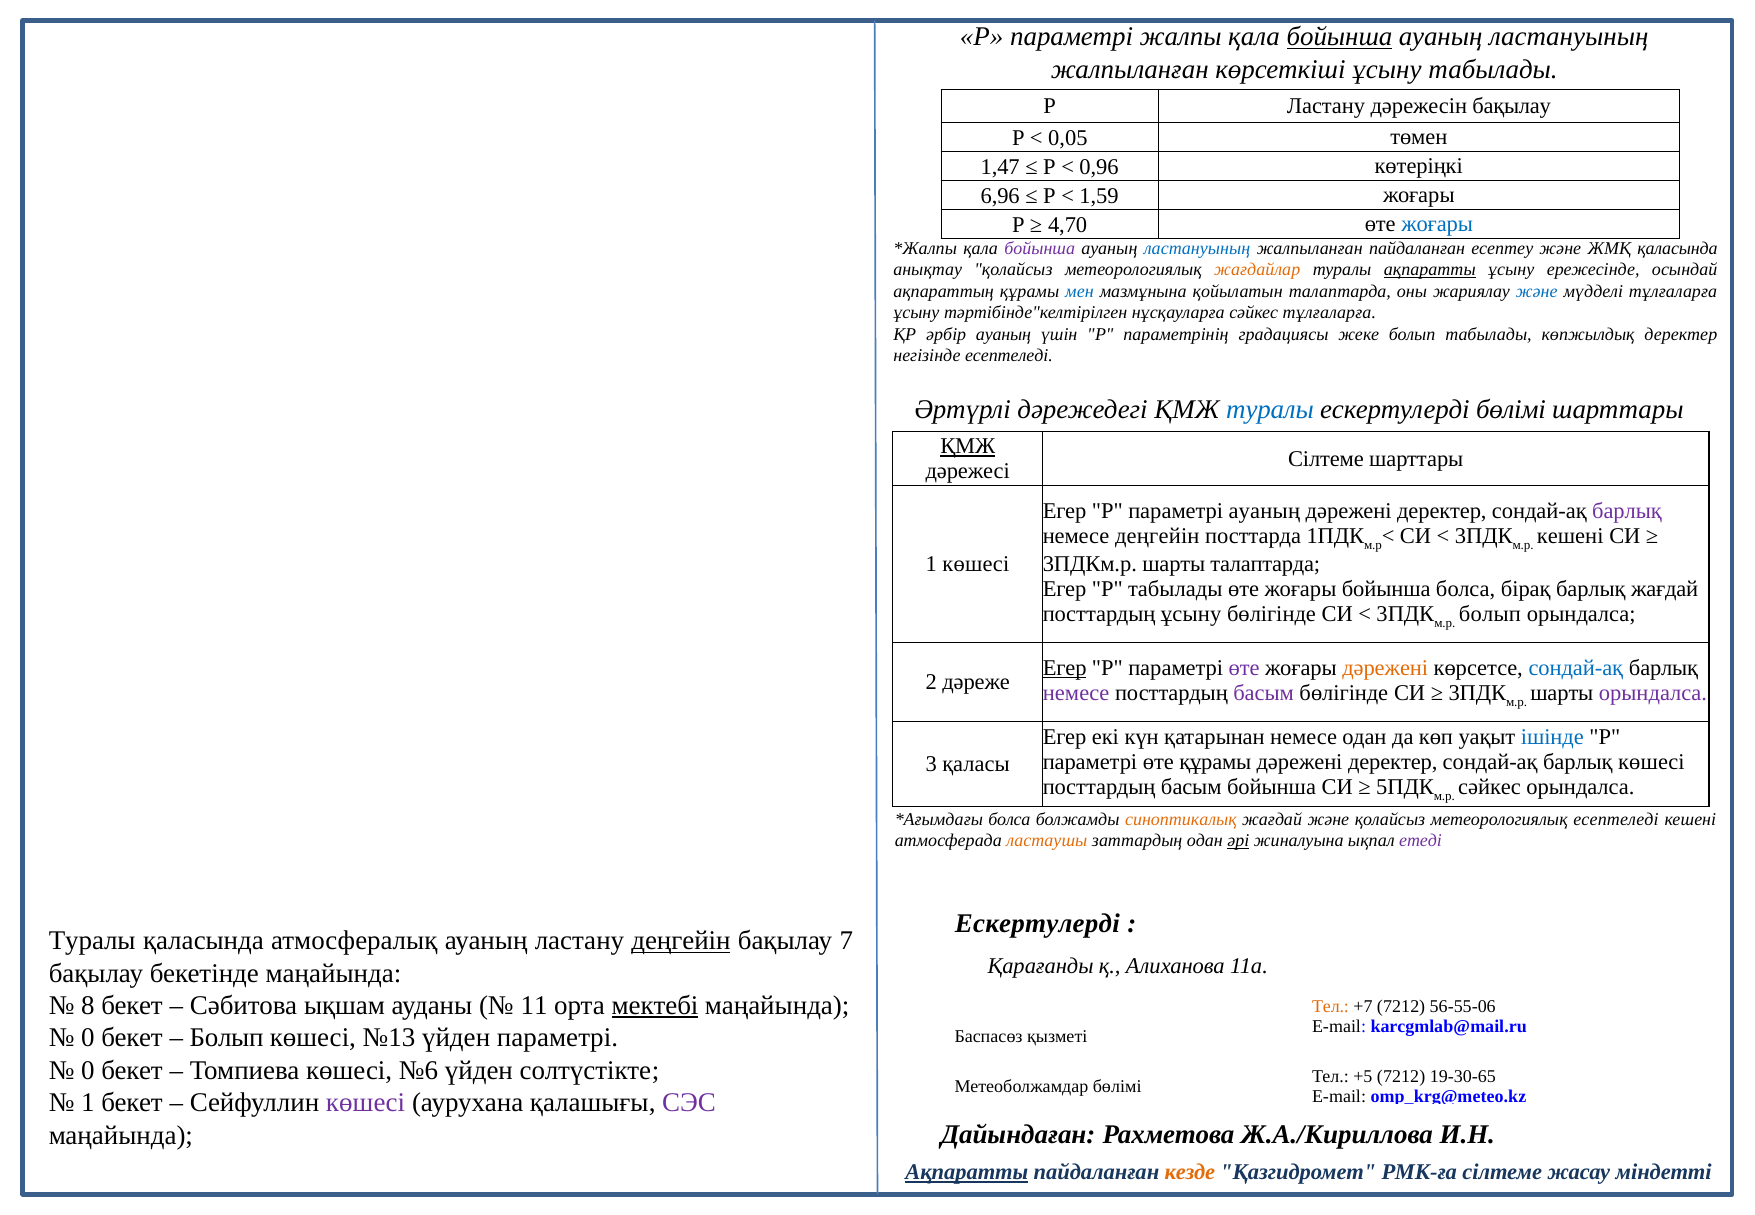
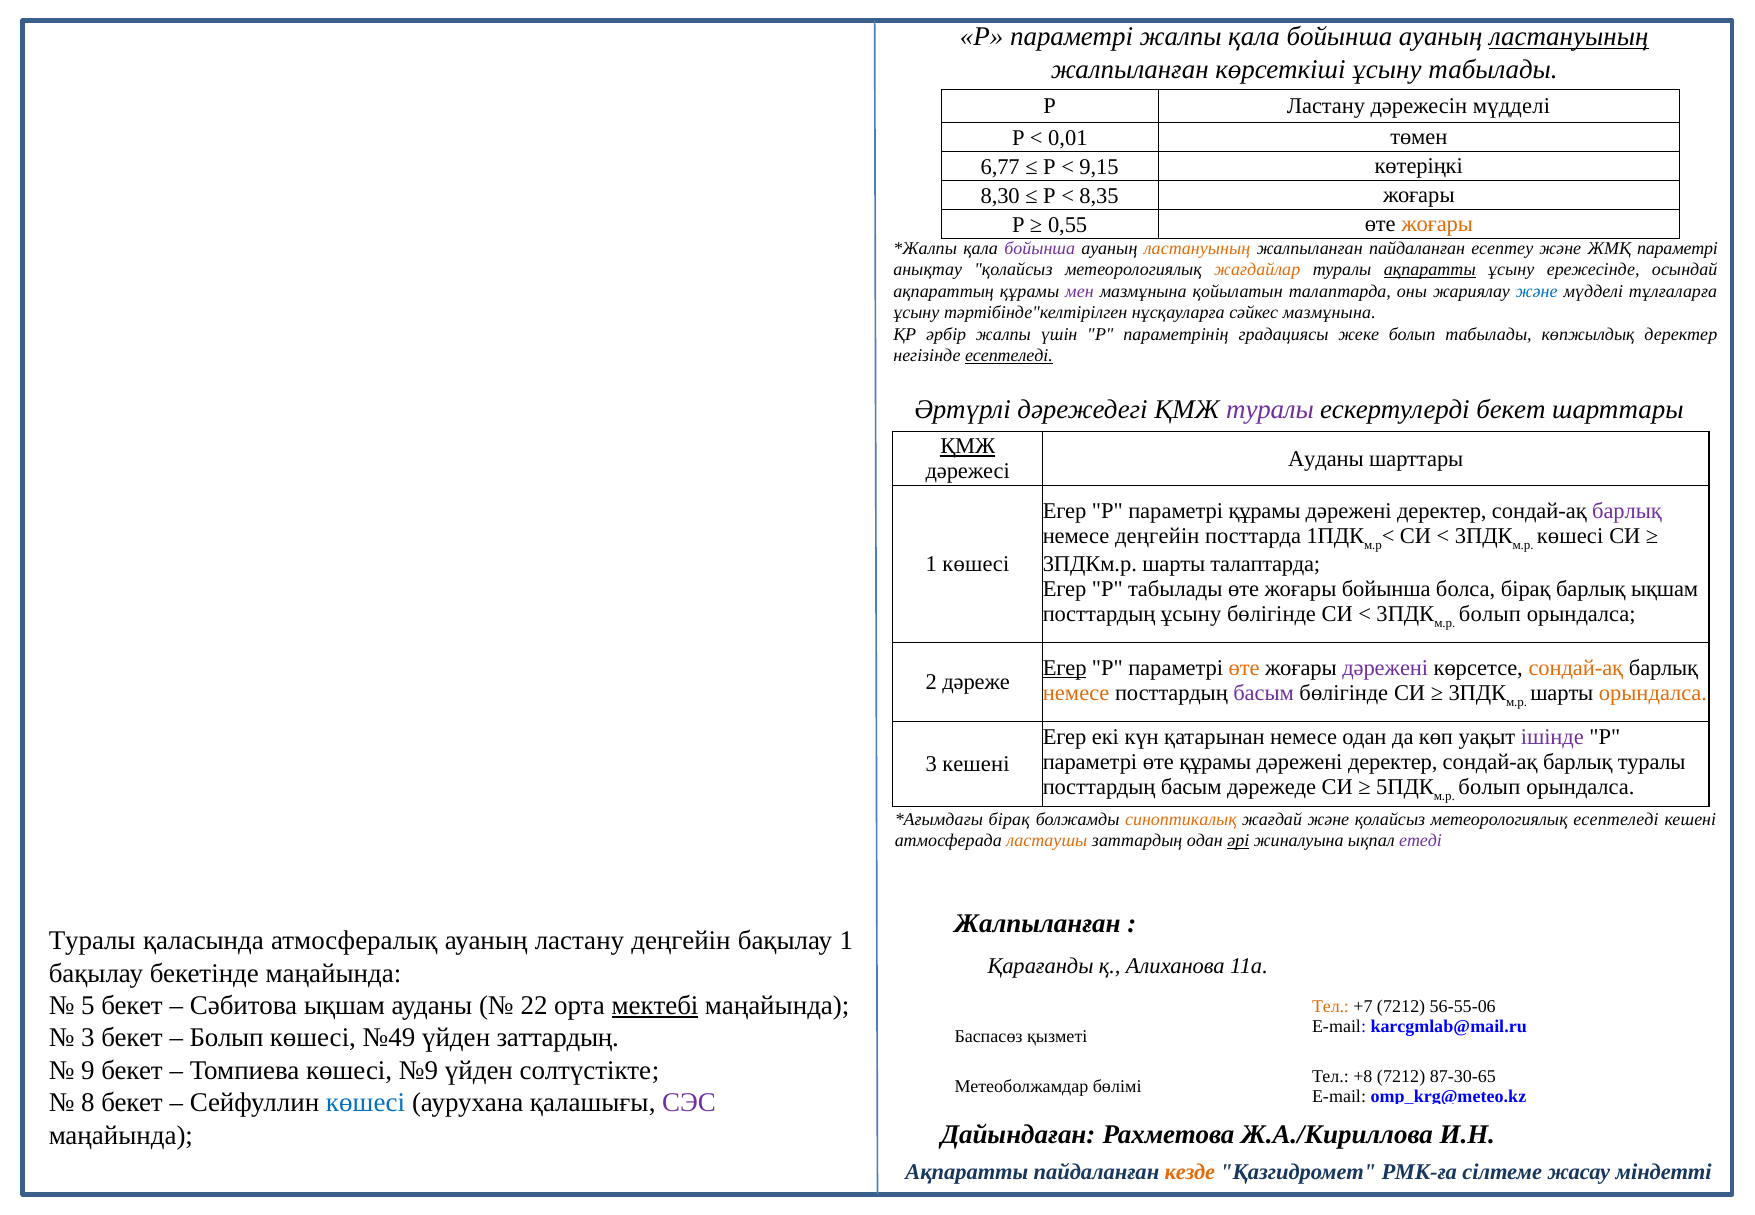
бойынша at (1339, 37) underline: present -> none
ластануының at (1569, 37) underline: none -> present
дәрежесін бақылау: бақылау -> мүдделі
0,05: 0,05 -> 0,01
1,47: 1,47 -> 6,77
0,96: 0,96 -> 9,15
6,96: 6,96 -> 8,30
1,59: 1,59 -> 8,35
4,70: 4,70 -> 0,55
жоғары at (1437, 224) colour: blue -> orange
ластануының at (1197, 248) colour: blue -> orange
ЖМҚ қаласында: қаласында -> параметрі
мен colour: blue -> purple
сәйкес тұлғаларға: тұлғаларға -> мазмұнына
әрбір ауаның: ауаның -> жалпы
есептеледі at (1009, 356) underline: none -> present
туралы at (1270, 410) colour: blue -> purple
ескертулерді бөлімі: бөлімі -> бекет
Сілтеме at (1326, 459): Сілтеме -> Ауданы
параметрі ауаның: ауаның -> құрамы
кешені at (1570, 536): кешені -> көшесі
барлық жағдай: жағдай -> ықшам
өте at (1244, 668) colour: purple -> orange
дәрежені at (1385, 668) colour: orange -> purple
сондай-ақ at (1576, 668) colour: blue -> orange
немесе at (1076, 693) colour: purple -> orange
орындалса at (1653, 693) colour: purple -> orange
ішінде colour: blue -> purple
барлық көшесі: көшесі -> туралы
3 қаласы: қаласы -> кешені
басым бойынша: бойынша -> дәрежеде
сәйкес at (1489, 787): сәйкес -> болып
болса at (1009, 819): болса -> бірақ
Ескертулерді at (1037, 923): Ескертулерді -> Жалпыланған
деңгейін at (681, 941) underline: present -> none
бақылау 7: 7 -> 1
8: 8 -> 5
11: 11 -> 22
0 at (88, 1038): 0 -> 3
№13: №13 -> №49
үйден параметрі: параметрі -> заттардың
0 at (88, 1070): 0 -> 9
№6: №6 -> №9
+5: +5 -> +8
19-30-65: 19-30-65 -> 87-30-65
1 at (88, 1103): 1 -> 8
көшесі at (366, 1103) colour: purple -> blue
Ақпаратты at (967, 1172) underline: present -> none
